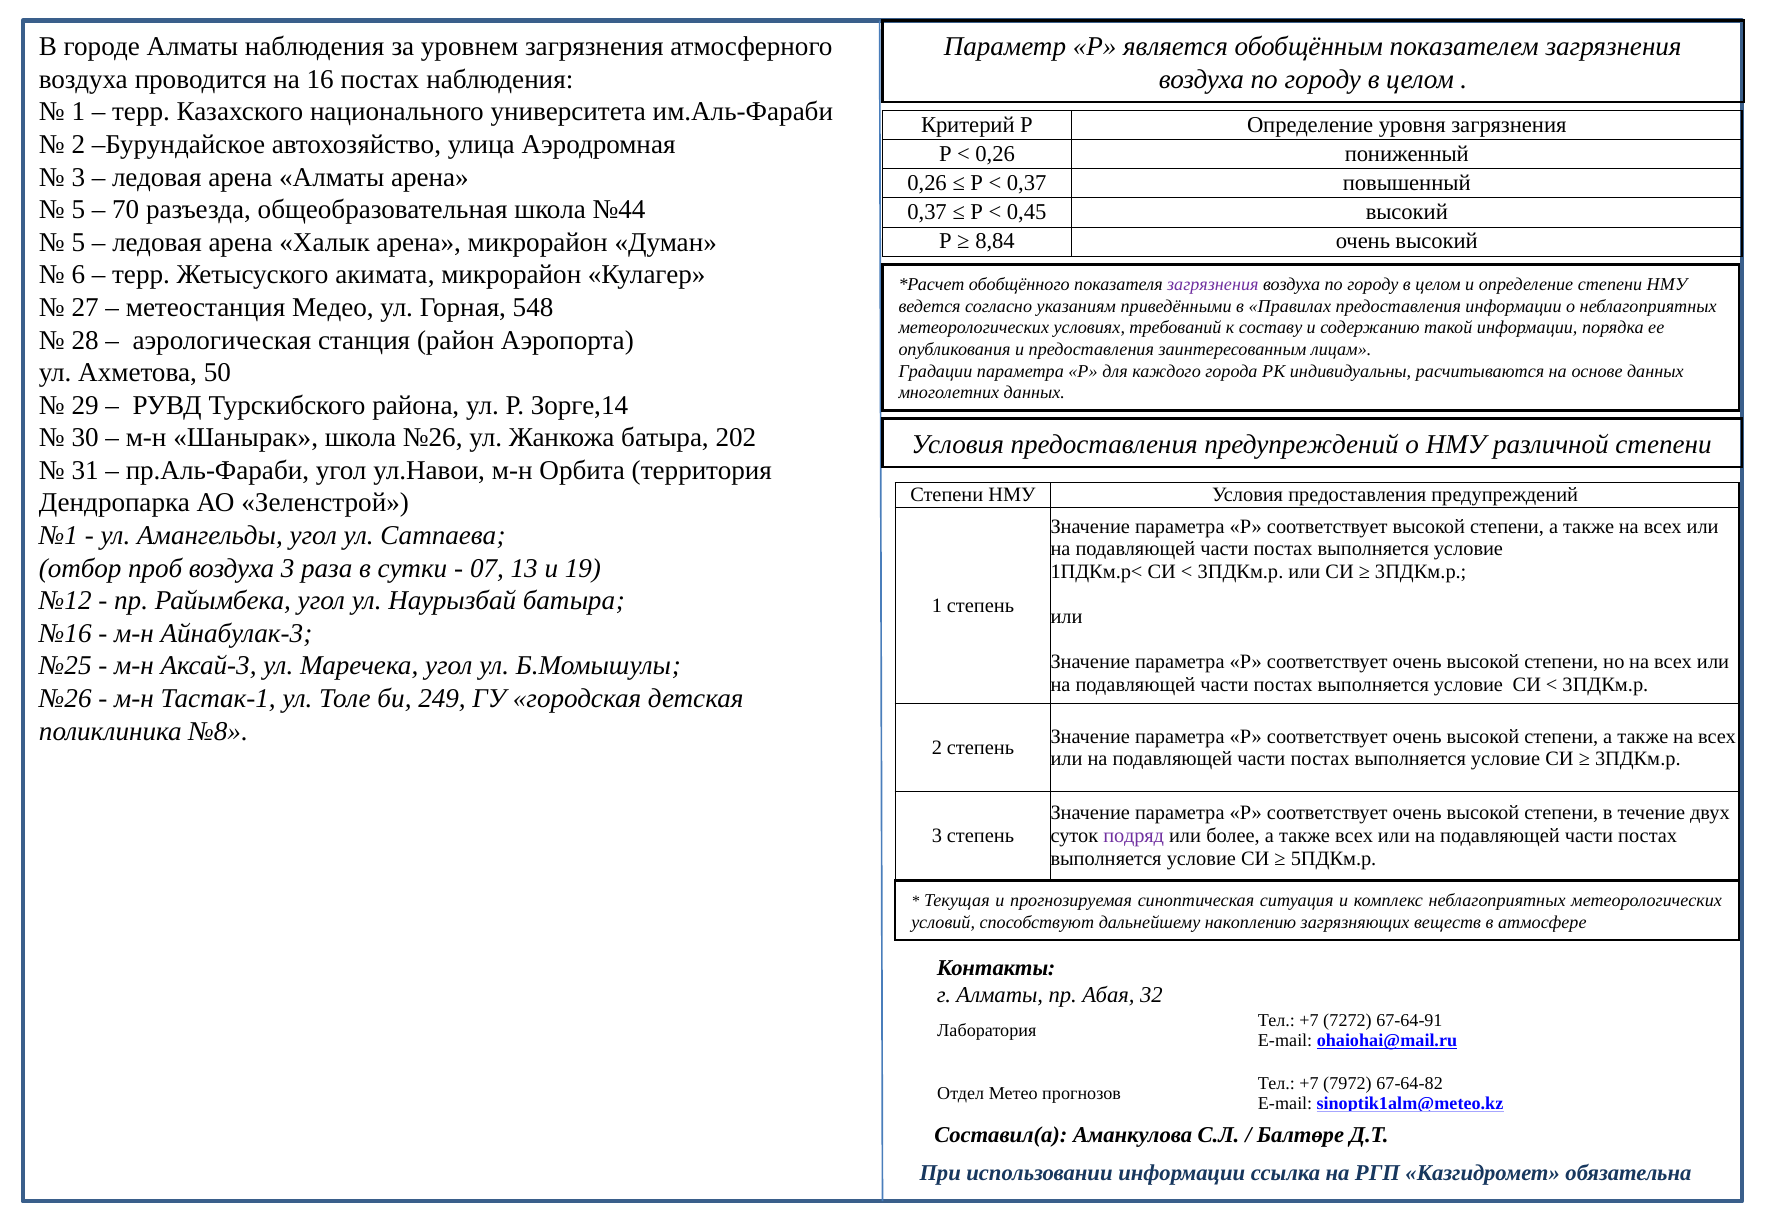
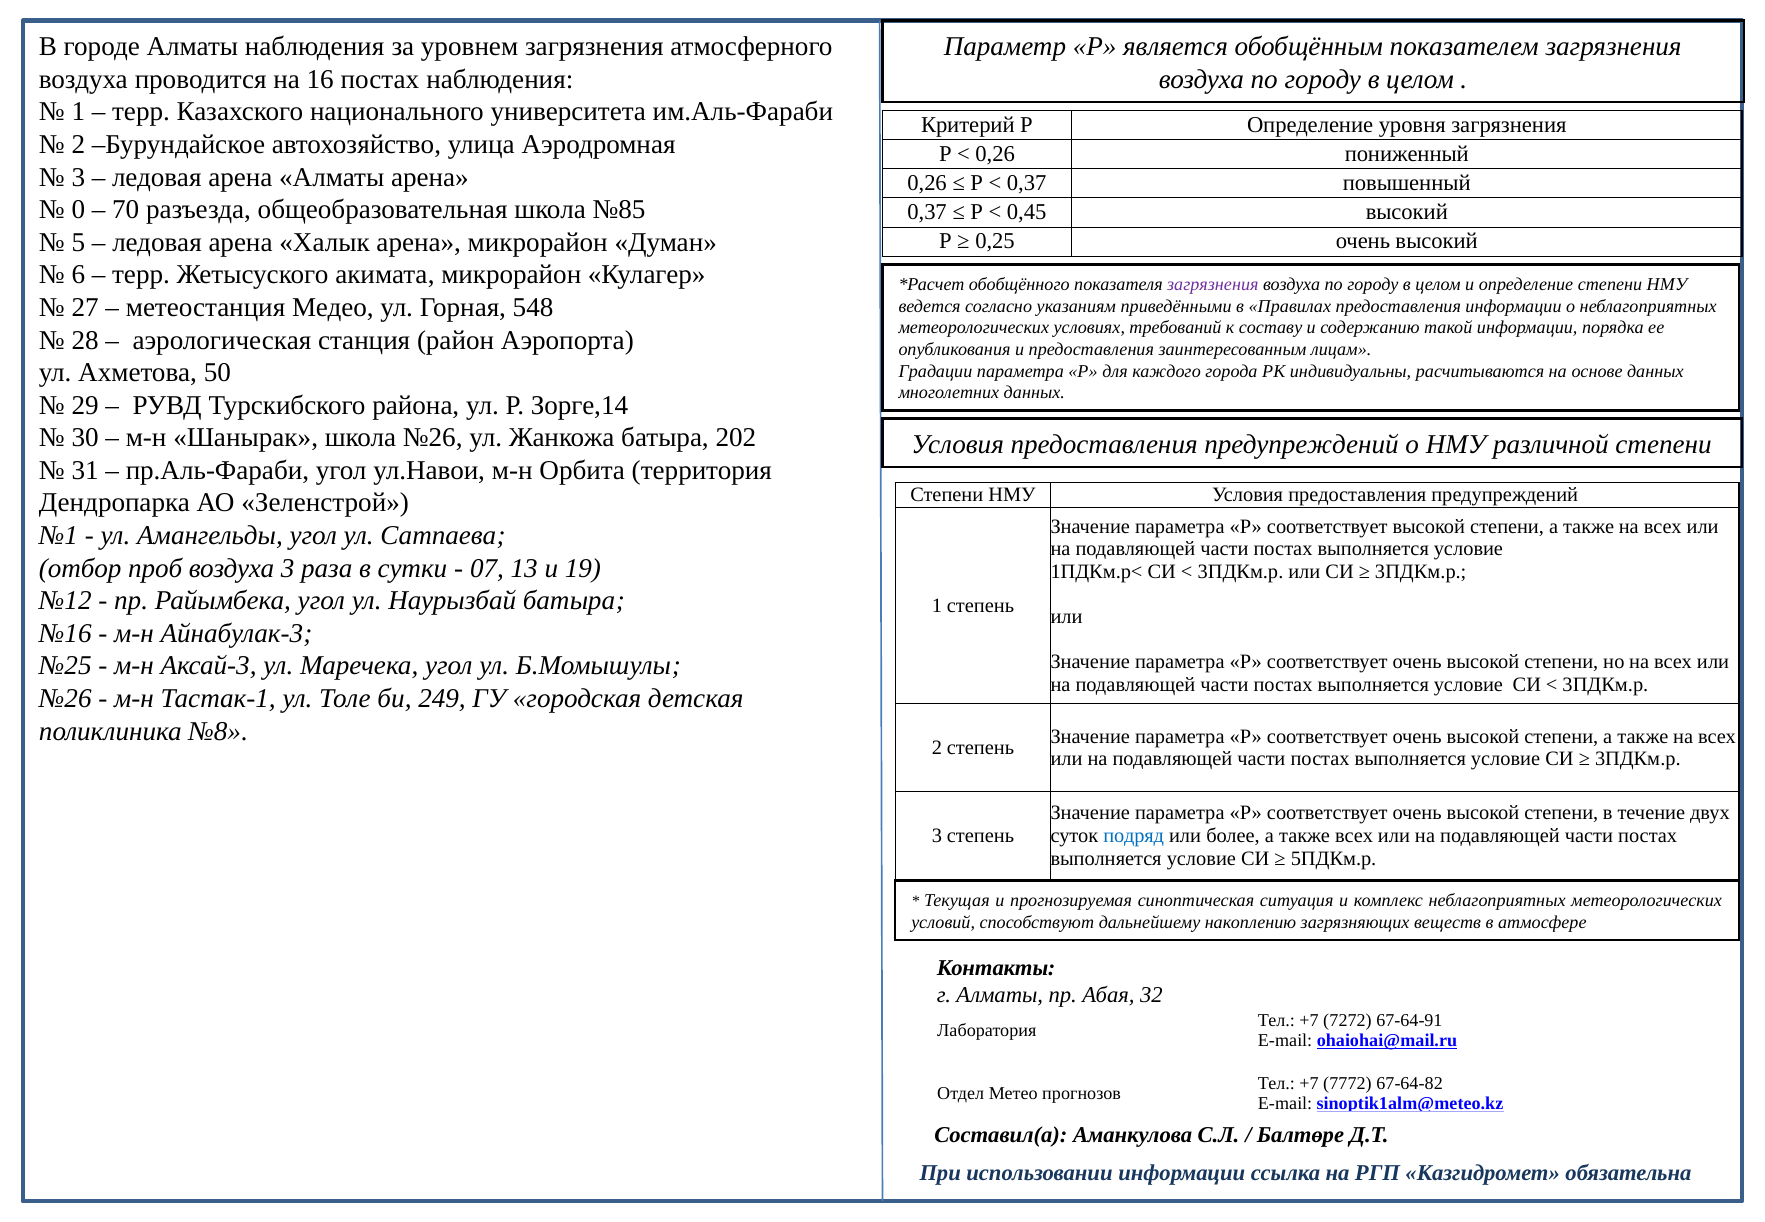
5 at (78, 210): 5 -> 0
№44: №44 -> №85
8,84: 8,84 -> 0,25
подряд colour: purple -> blue
7972: 7972 -> 7772
